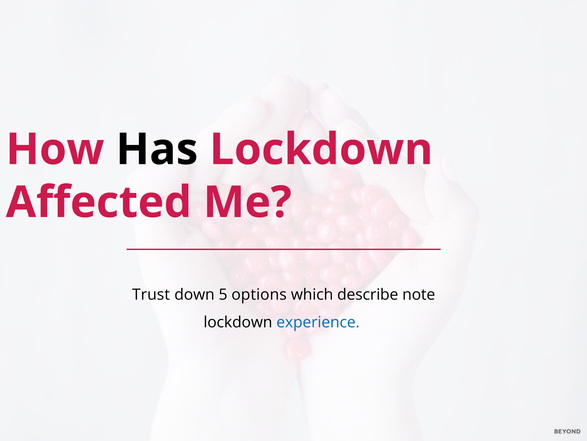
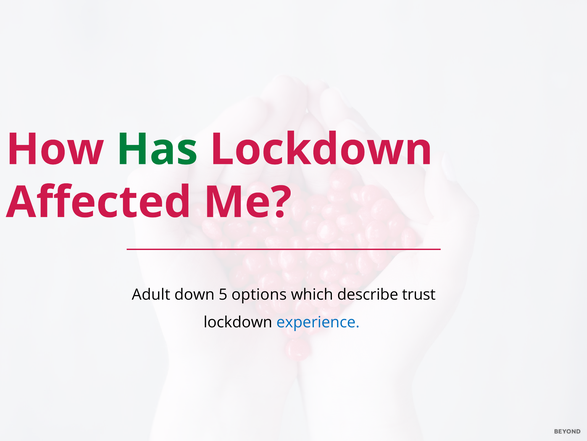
Has colour: black -> green
Trust: Trust -> Adult
note: note -> trust
